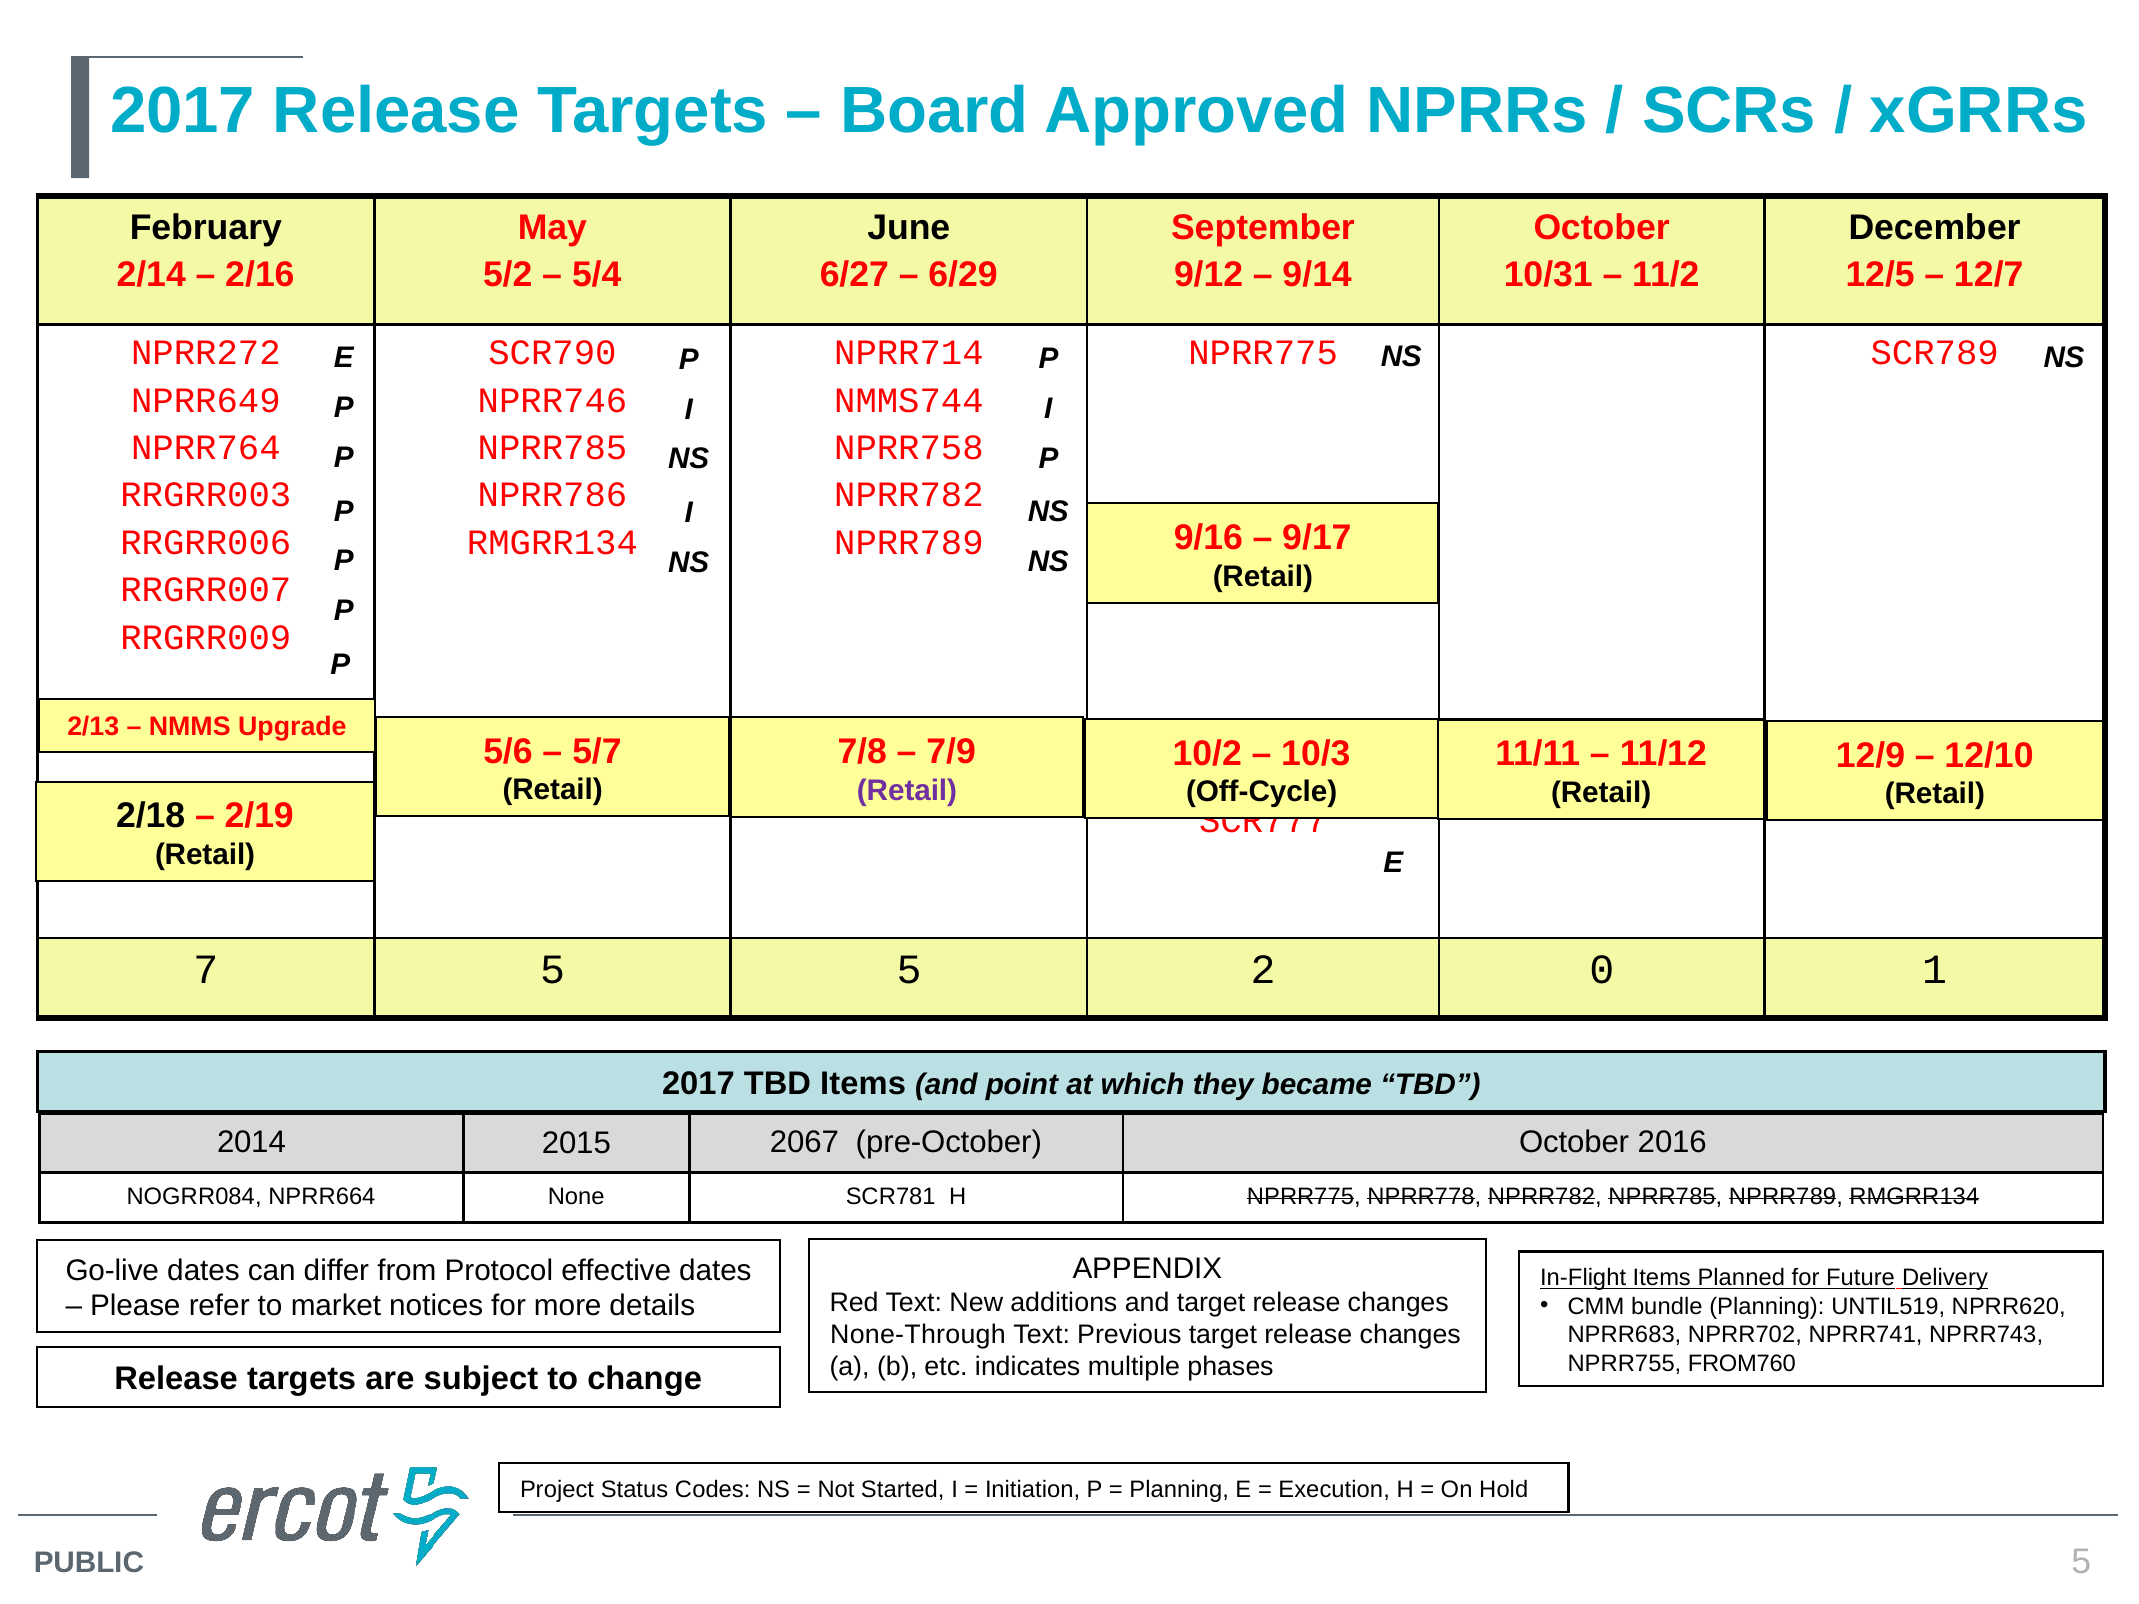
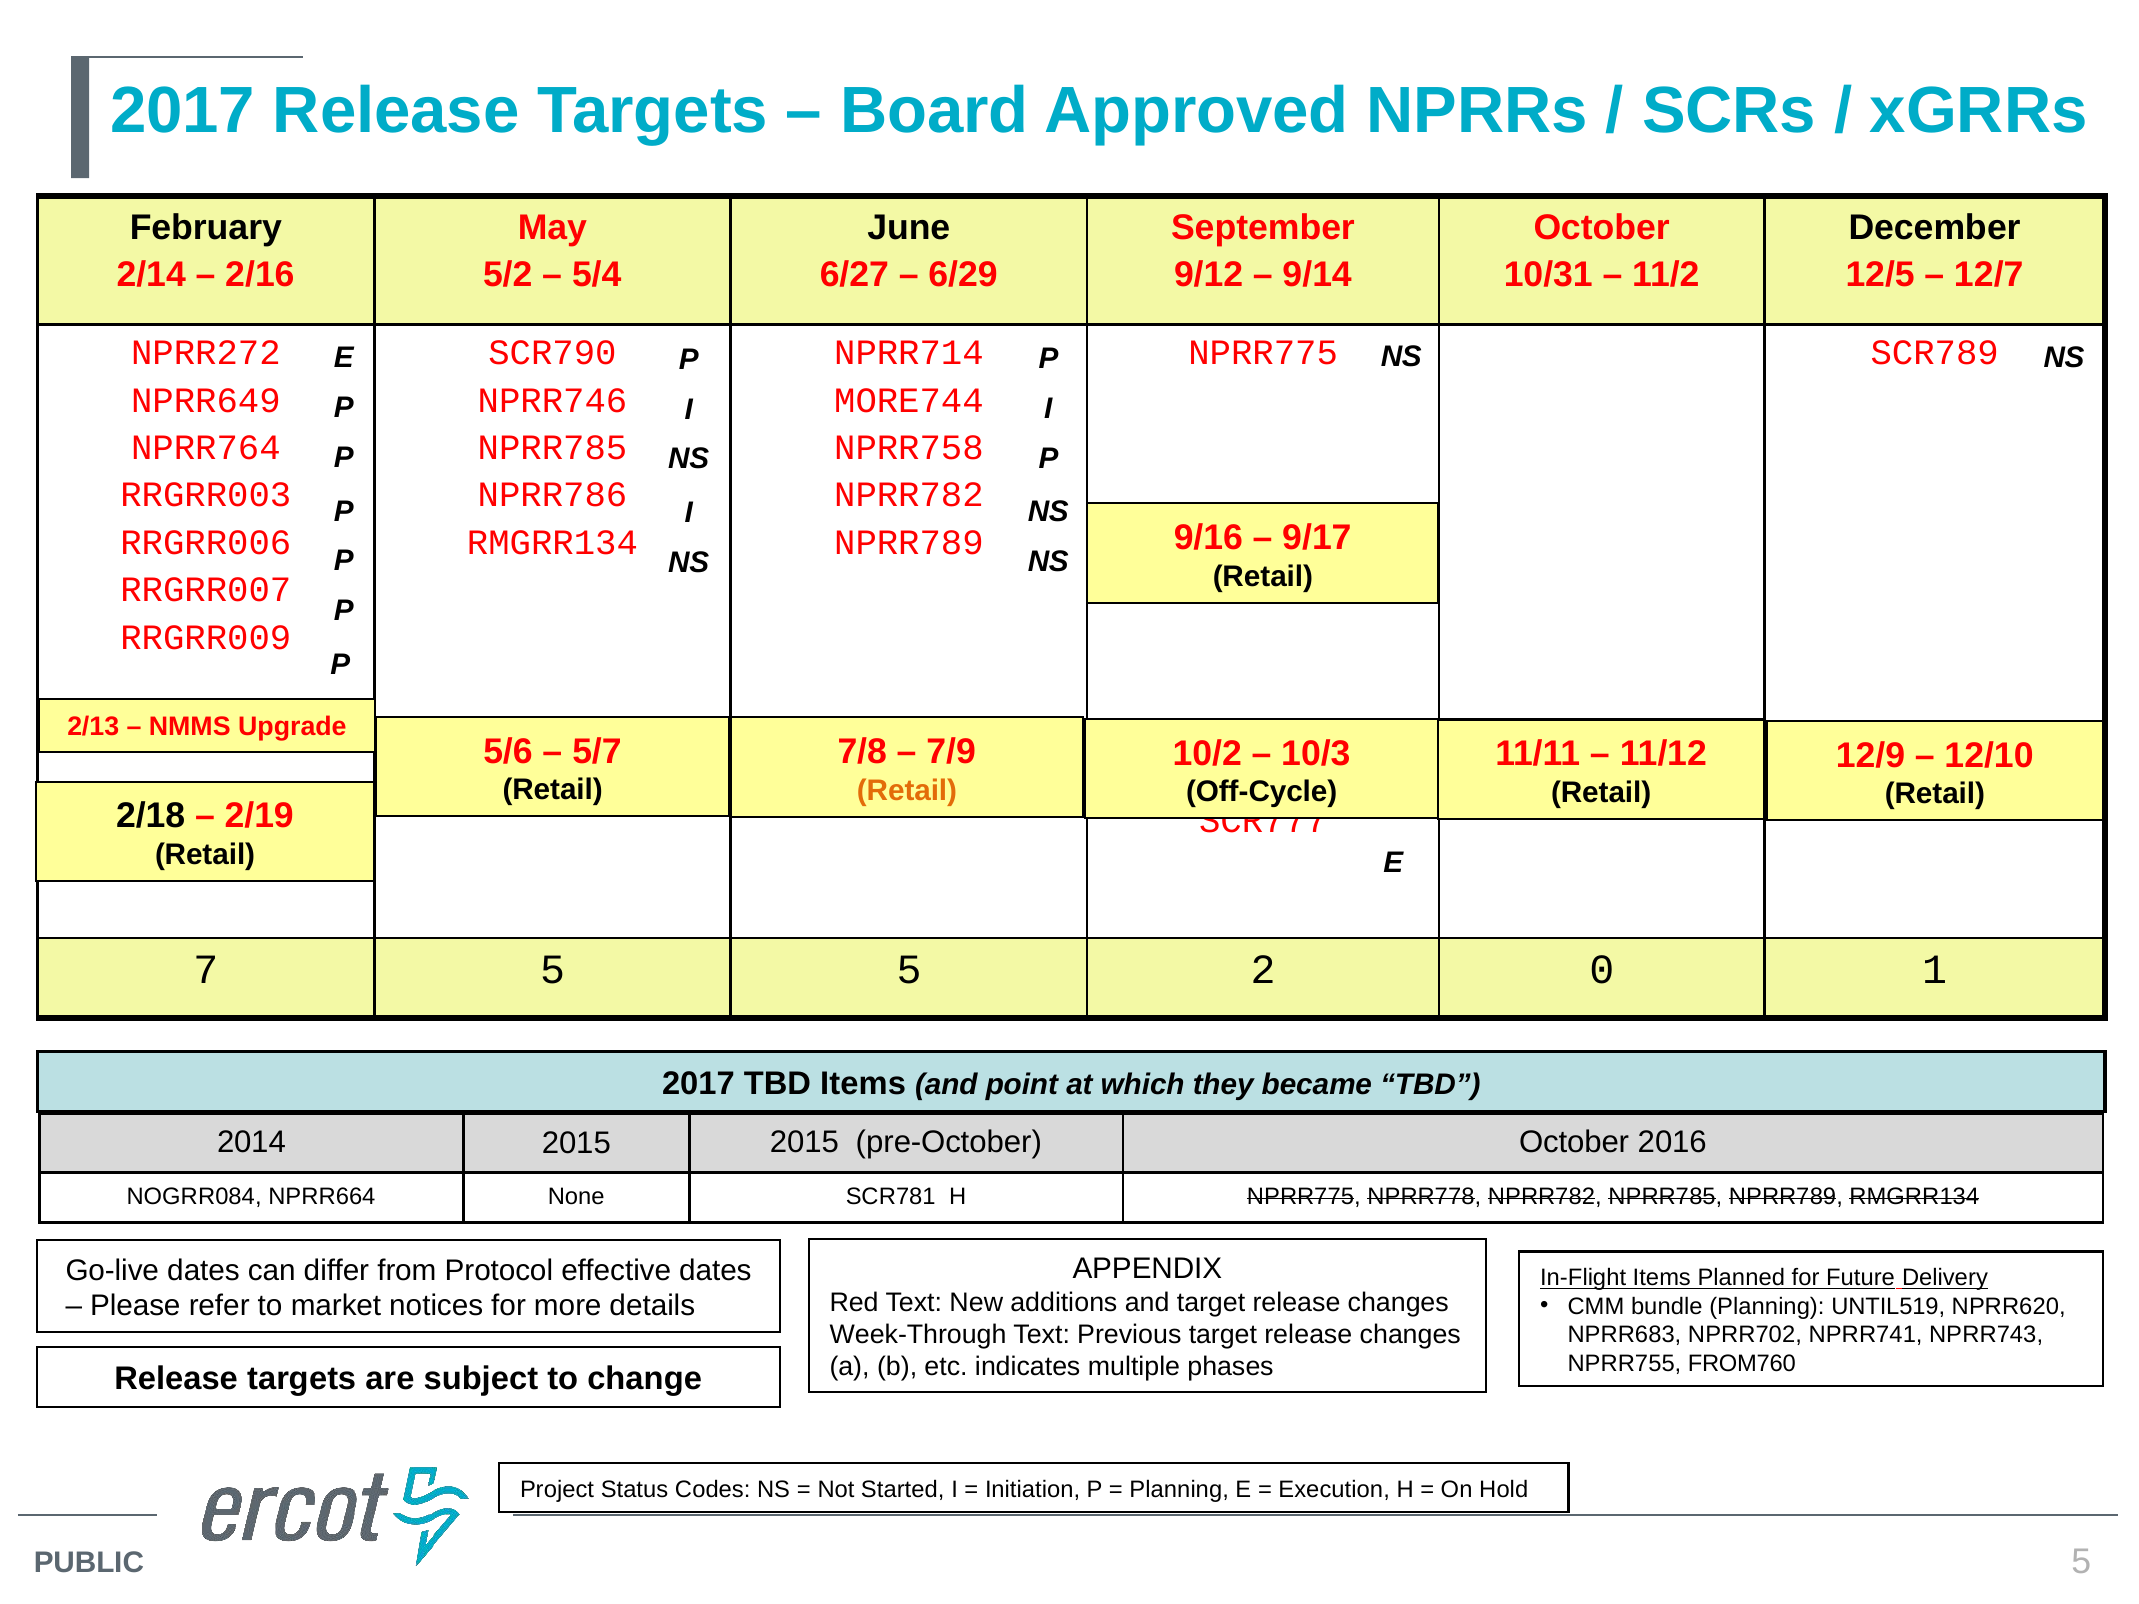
NMMS744: NMMS744 -> MORE744
Retail at (907, 791) colour: purple -> orange
2015 2067: 2067 -> 2015
None-Through: None-Through -> Week-Through
